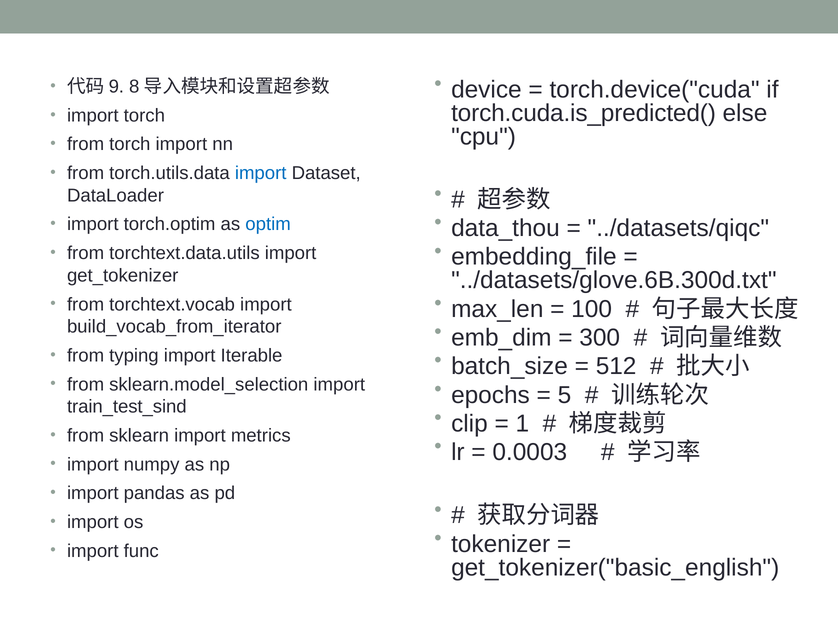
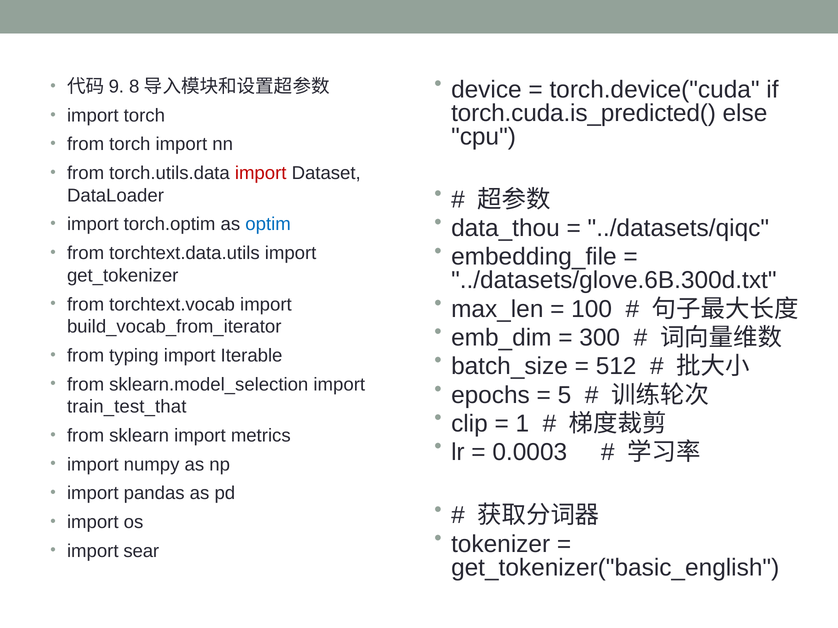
import at (261, 173) colour: blue -> red
train_test_sind: train_test_sind -> train_test_that
func: func -> sear
